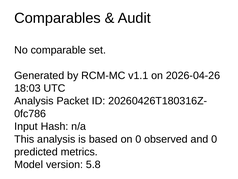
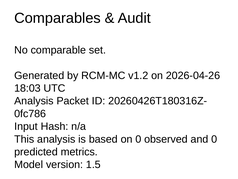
v1.1: v1.1 -> v1.2
5.8: 5.8 -> 1.5
